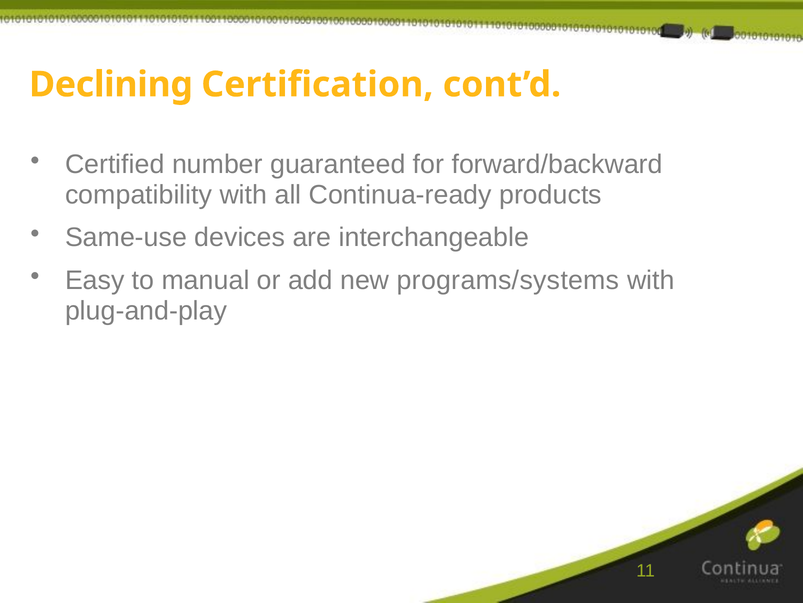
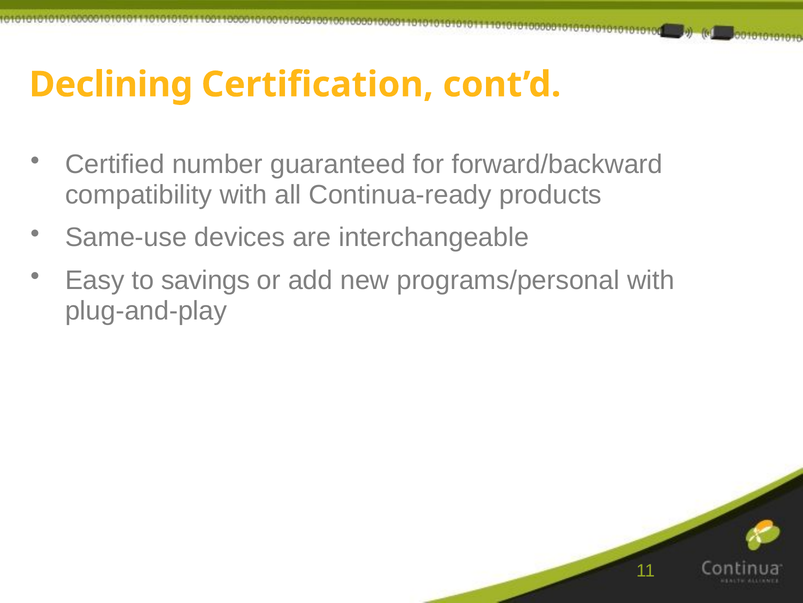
manual: manual -> savings
programs/systems: programs/systems -> programs/personal
